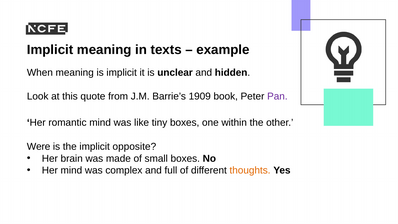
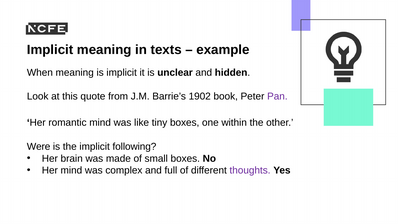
1909: 1909 -> 1902
opposite: opposite -> following
thoughts colour: orange -> purple
